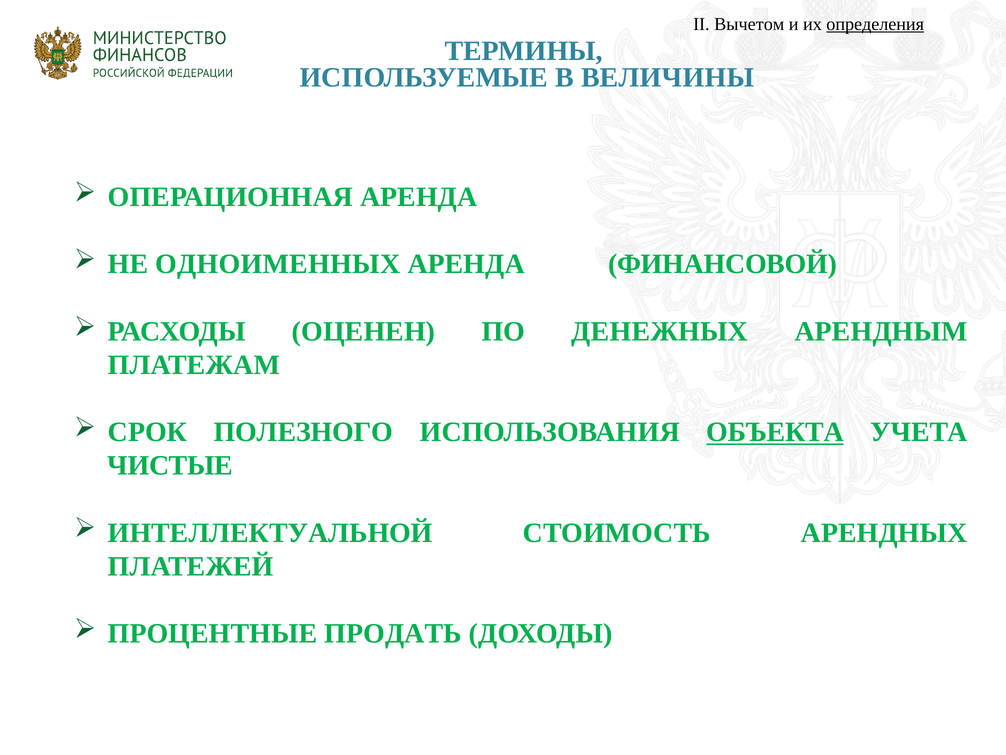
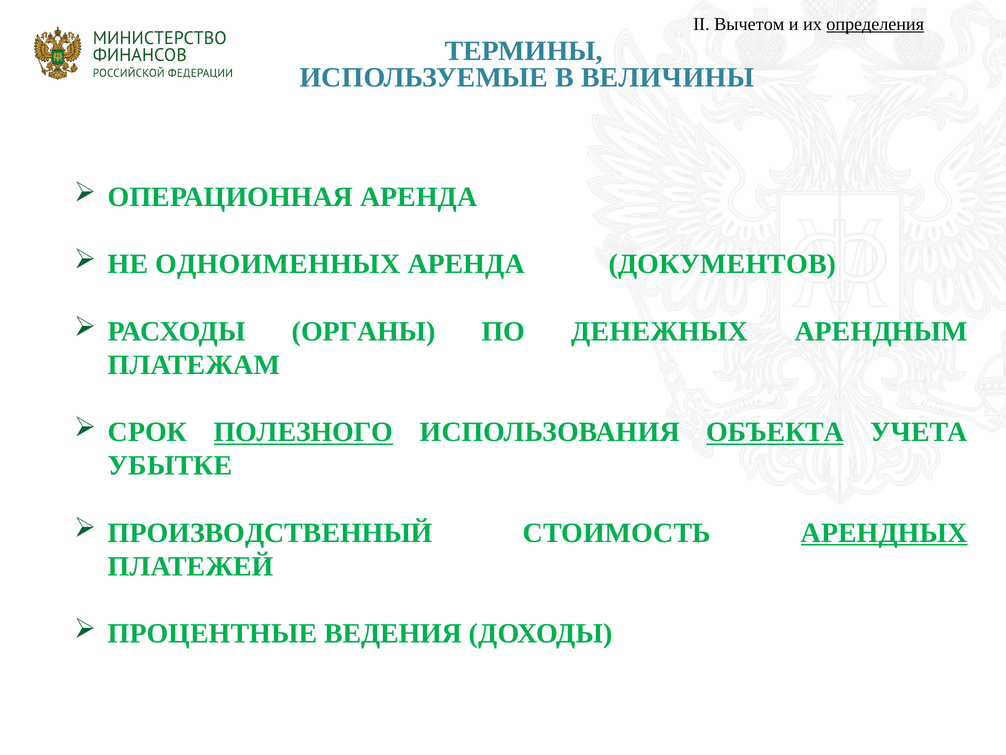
ФИНАНСОВОЙ: ФИНАНСОВОЙ -> ДОКУМЕНТОВ
ОЦЕНЕН: ОЦЕНЕН -> ОРГАНЫ
ПОЛЕЗНОГО underline: none -> present
ЧИСТЫЕ: ЧИСТЫЕ -> УБЫТКЕ
ИНТЕЛЛЕКТУАЛЬНОЙ: ИНТЕЛЛЕКТУАЛЬНОЙ -> ПРОИЗВОДСТВЕННЫЙ
АРЕНДНЫХ underline: none -> present
ПРОДАТЬ: ПРОДАТЬ -> ВЕДЕНИЯ
